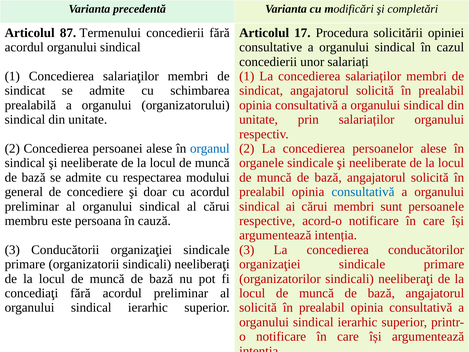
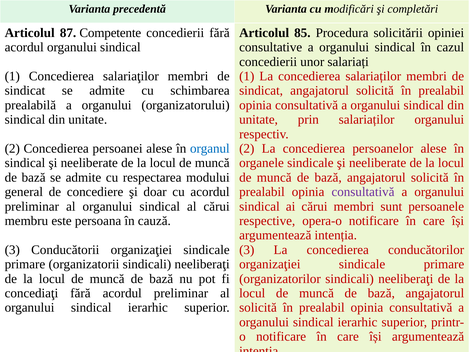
Termenului: Termenului -> Competente
17: 17 -> 85
consultativă at (363, 192) colour: blue -> purple
acord-o: acord-o -> opera-o
